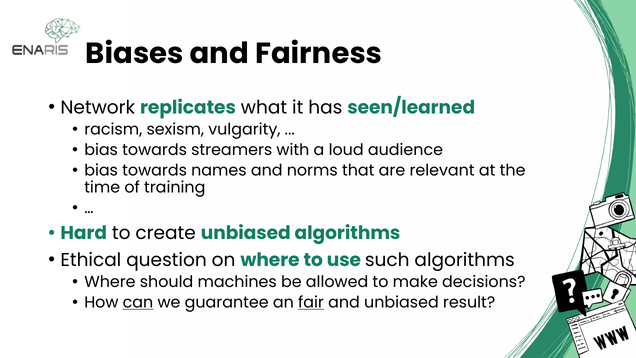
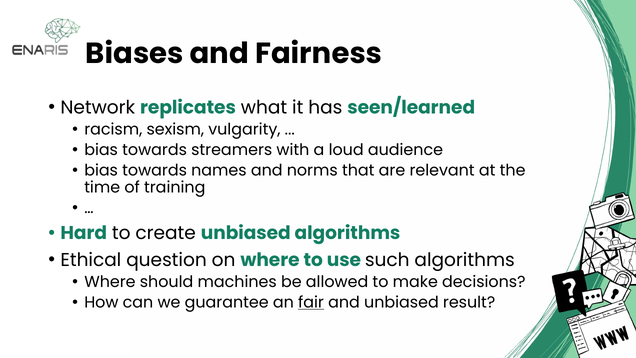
can underline: present -> none
